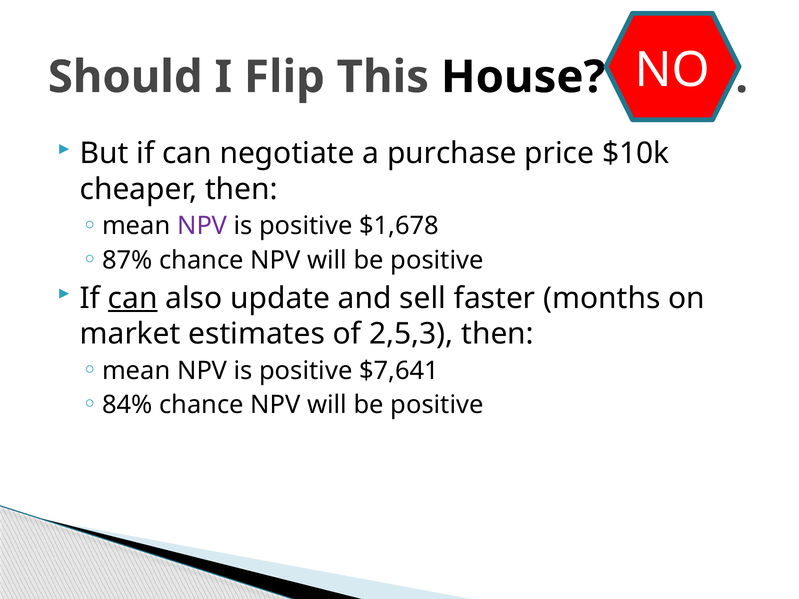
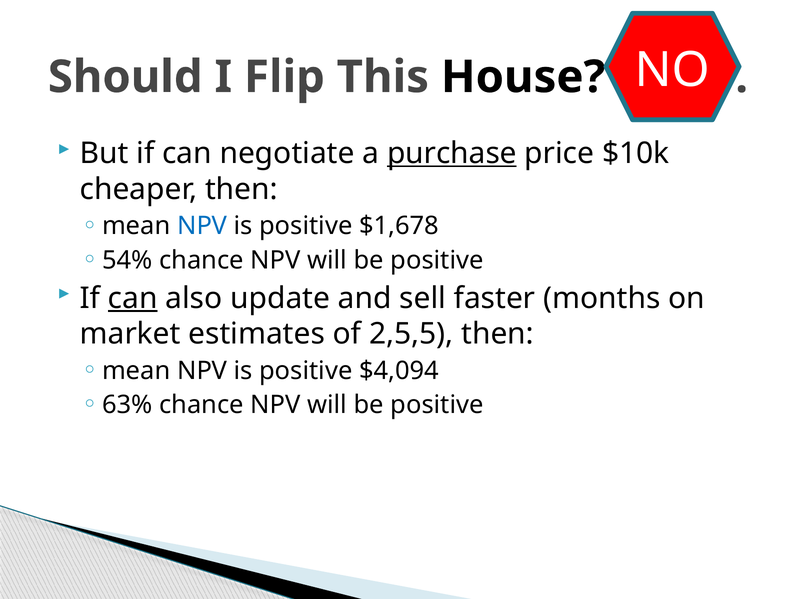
purchase underline: none -> present
NPV at (202, 226) colour: purple -> blue
87%: 87% -> 54%
2,5,3: 2,5,3 -> 2,5,5
$7,641: $7,641 -> $4,094
84%: 84% -> 63%
